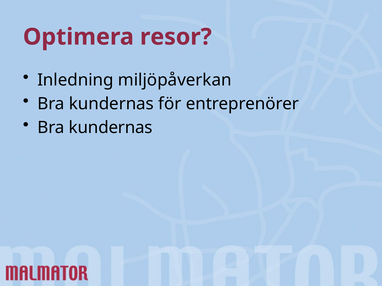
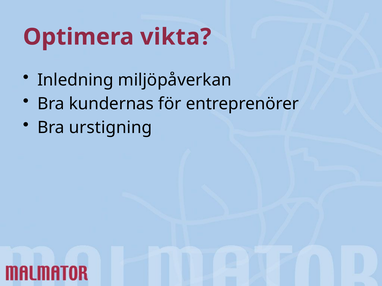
resor: resor -> vikta
kundernas at (111, 128): kundernas -> urstigning
